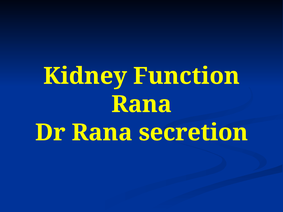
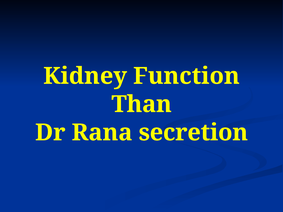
Rana at (142, 104): Rana -> Than
